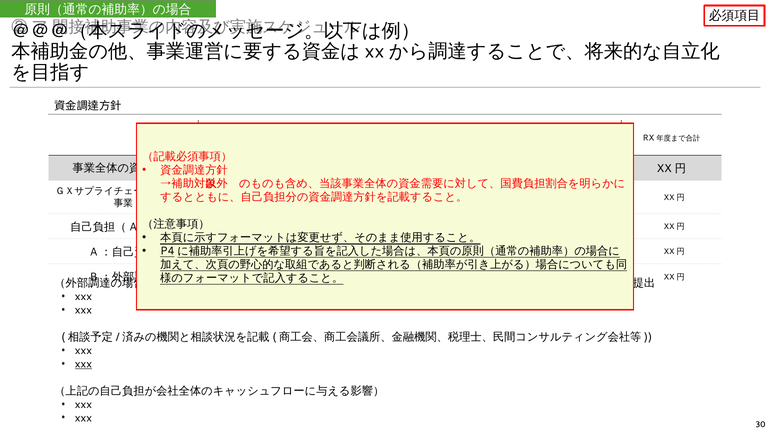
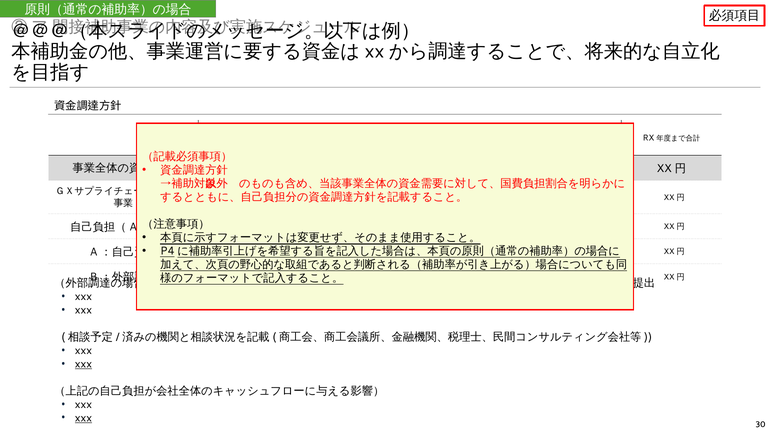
xxx at (83, 418) underline: none -> present
